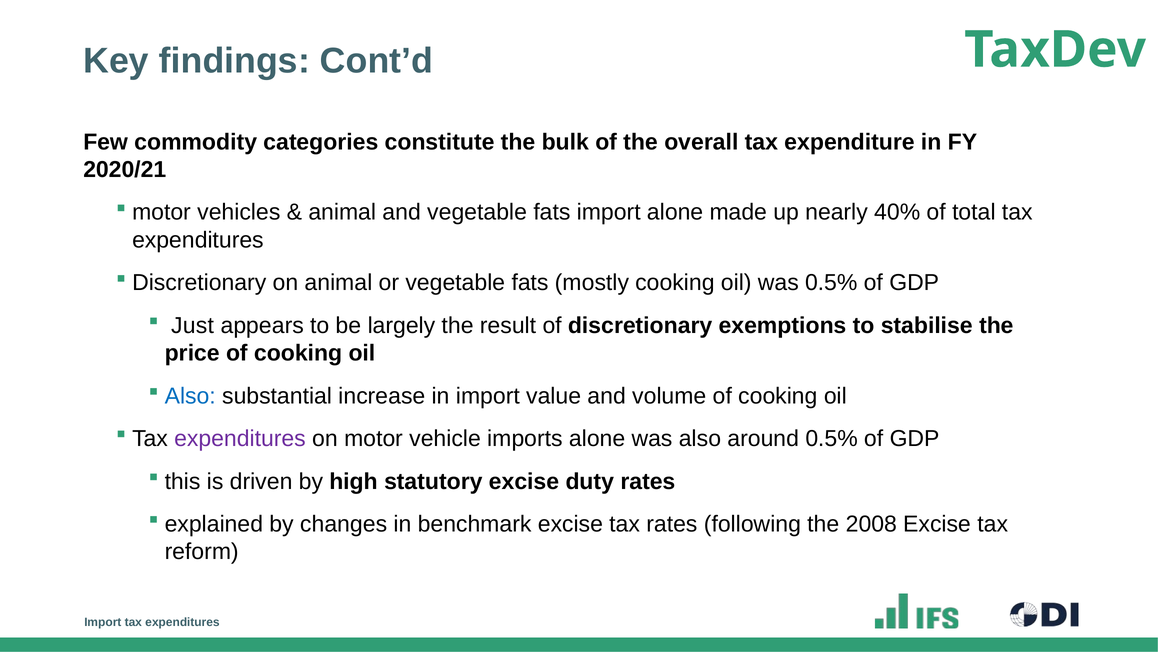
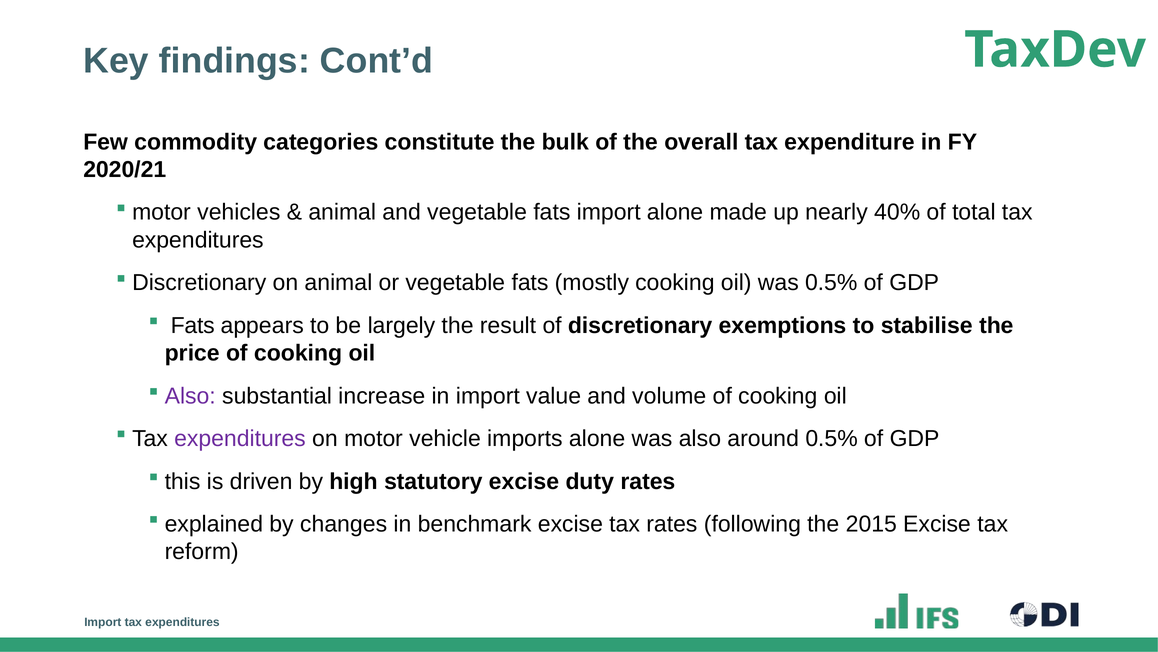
Just at (192, 325): Just -> Fats
Also at (190, 396) colour: blue -> purple
2008: 2008 -> 2015
